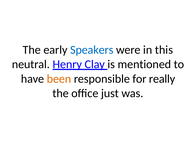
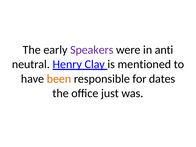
Speakers colour: blue -> purple
this: this -> anti
really: really -> dates
